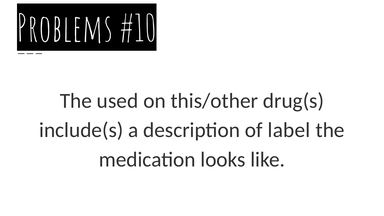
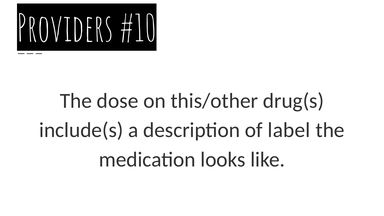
Problems: Problems -> Providers
used: used -> dose
